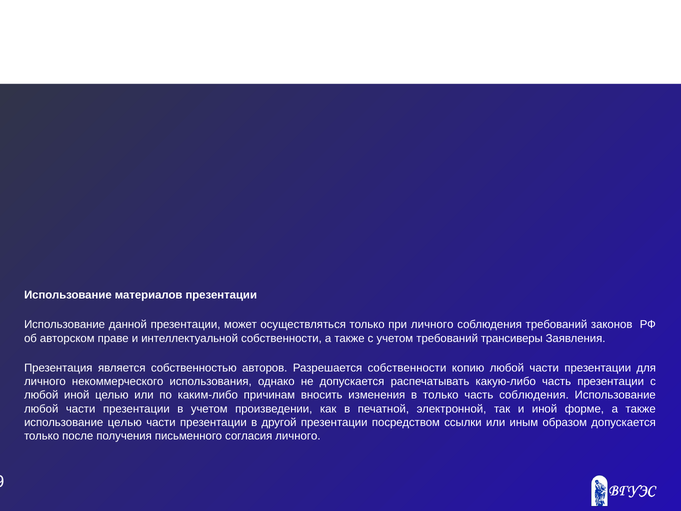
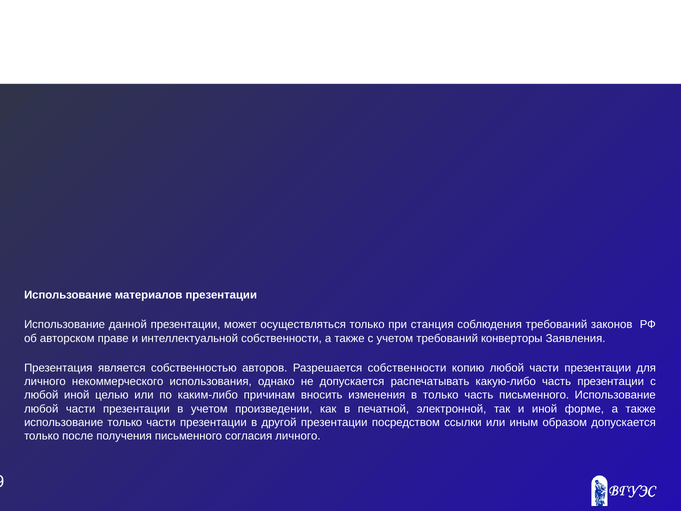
при личного: личного -> станция
трансиверы: трансиверы -> конверторы
часть соблюдения: соблюдения -> письменного
использование целью: целью -> только
